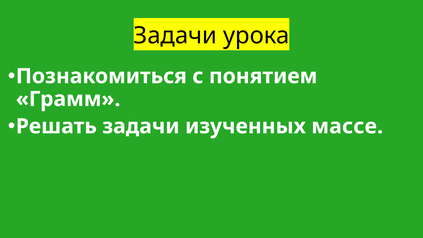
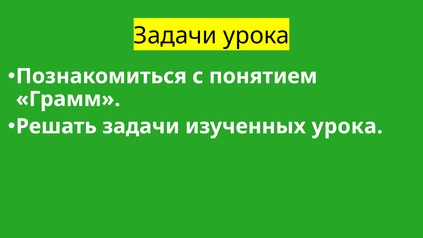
изученных массе: массе -> урока
